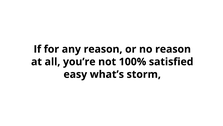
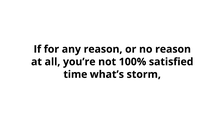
easy: easy -> time
